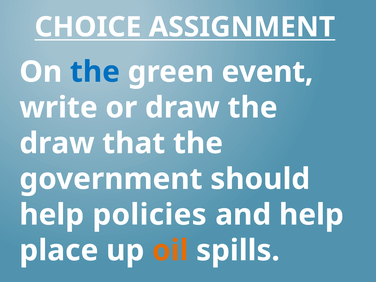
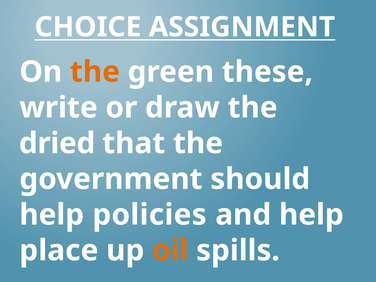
the at (95, 72) colour: blue -> orange
event: event -> these
draw at (57, 143): draw -> dried
